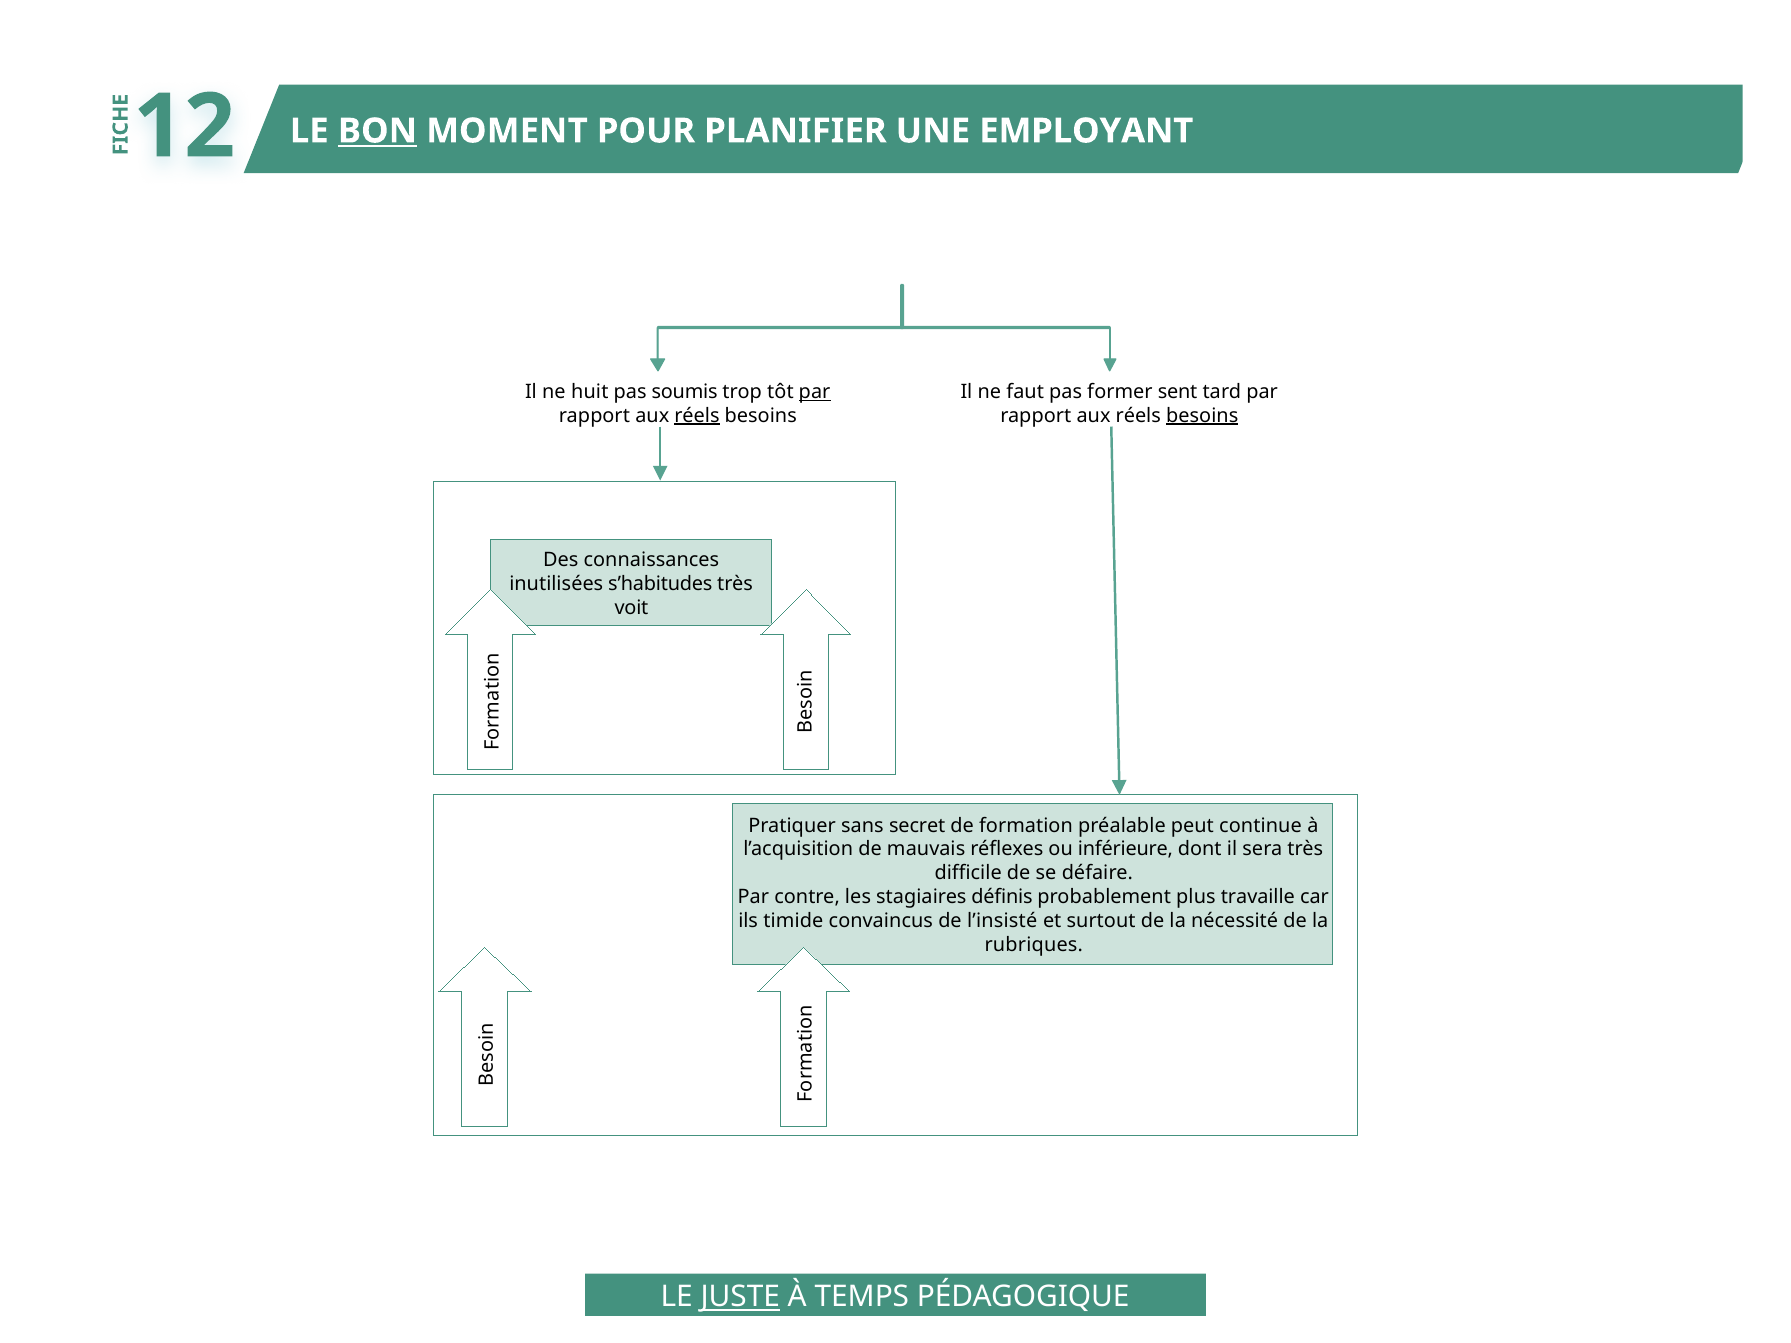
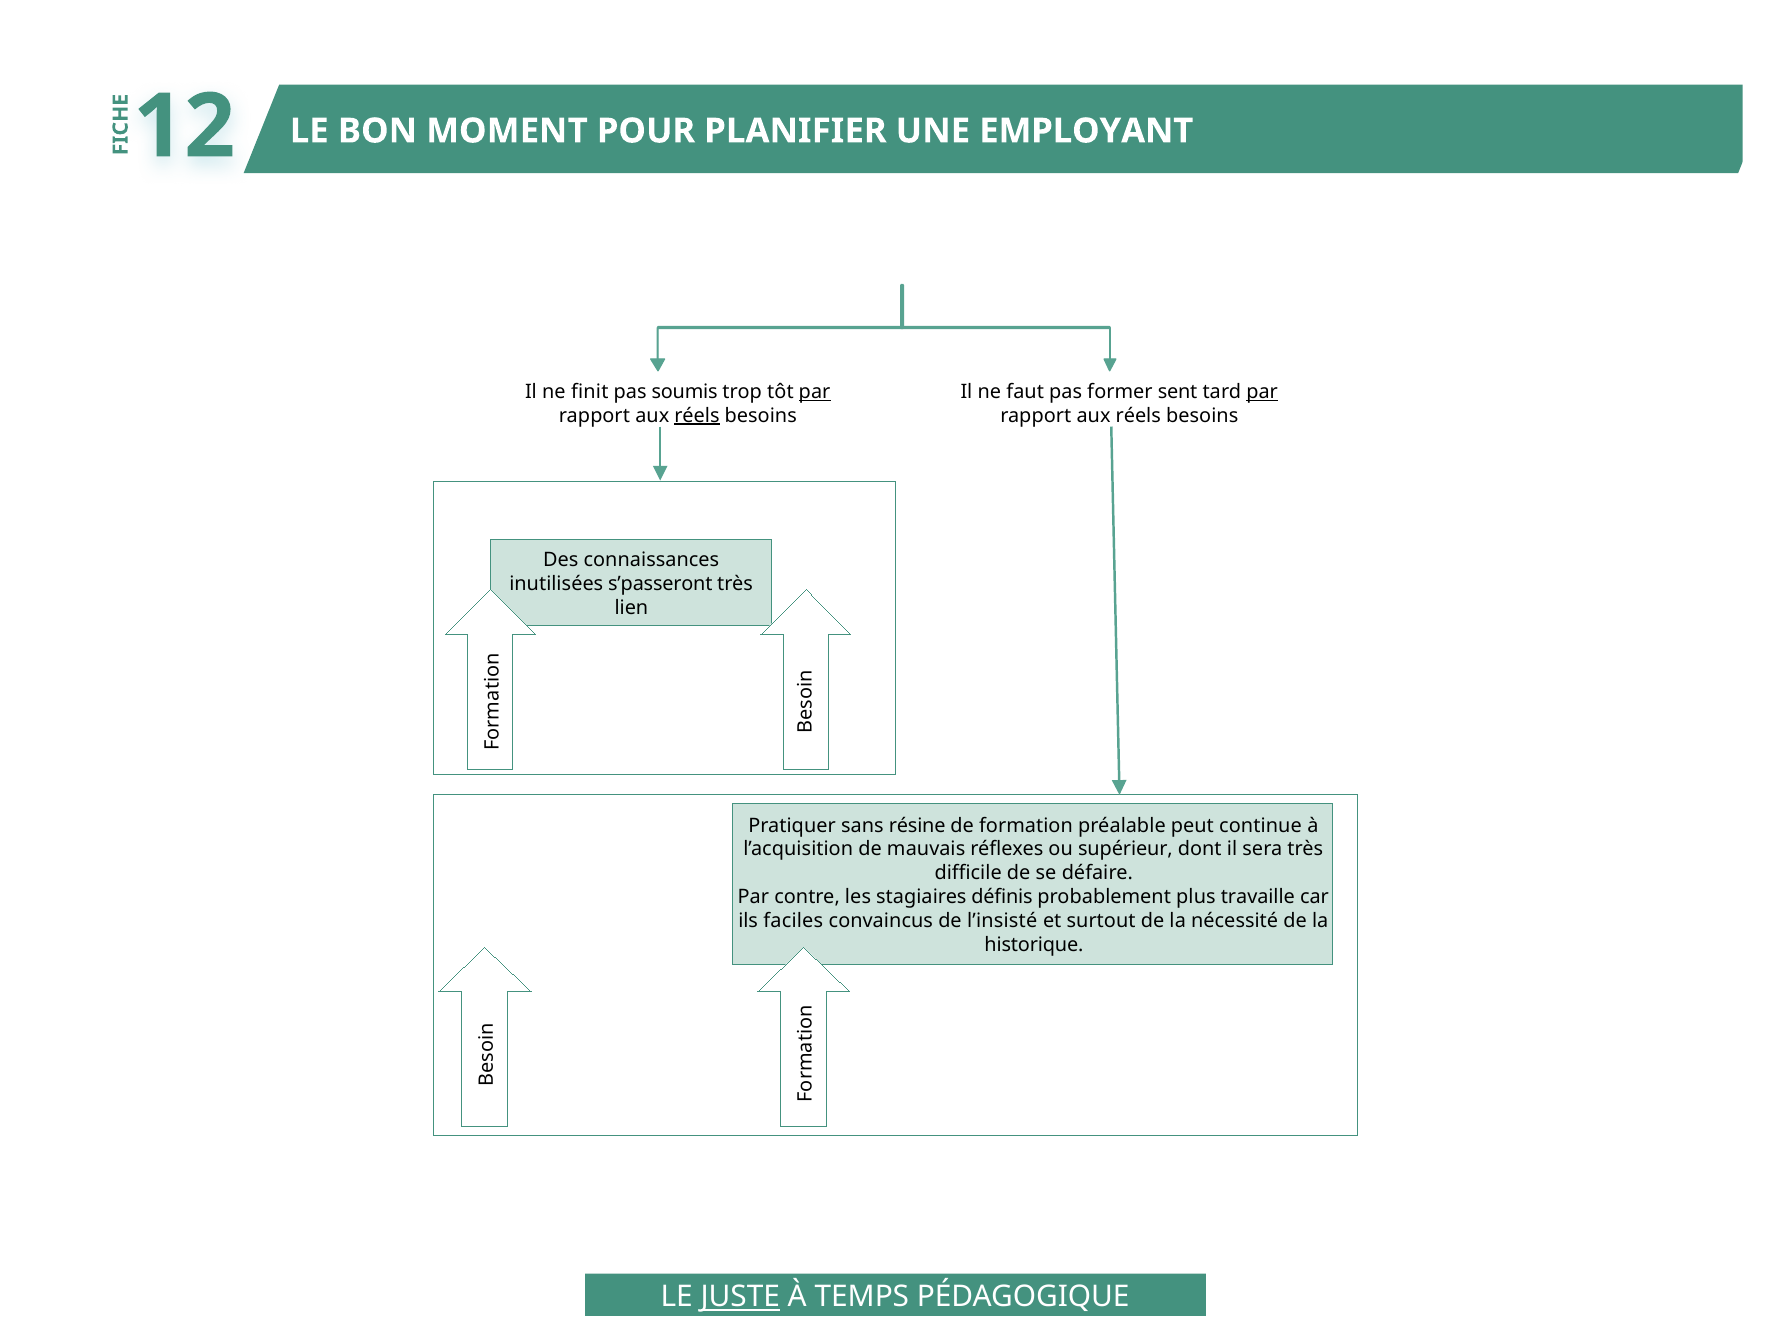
BON underline: present -> none
huit: huit -> finit
par at (1262, 392) underline: none -> present
besoins at (1202, 416) underline: present -> none
s’habitudes: s’habitudes -> s’passeront
voit: voit -> lien
secret: secret -> résine
inférieure: inférieure -> supérieur
timide: timide -> faciles
rubriques: rubriques -> historique
